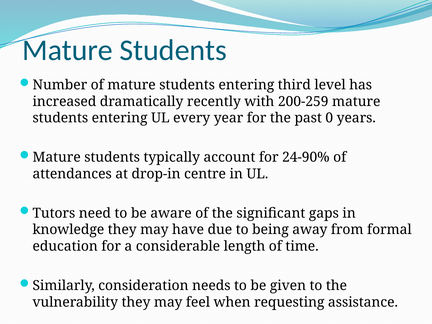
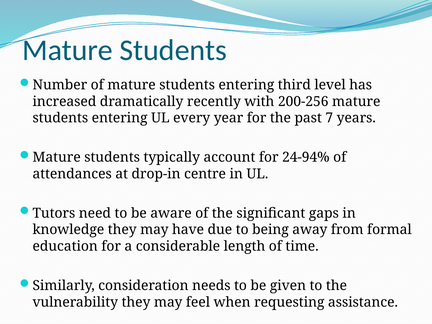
200-259: 200-259 -> 200-256
0: 0 -> 7
24-90%: 24-90% -> 24-94%
